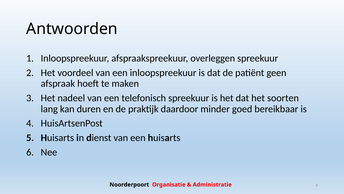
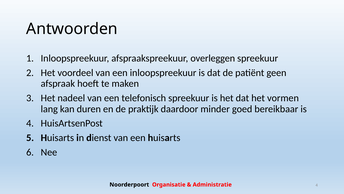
soorten: soorten -> vormen
